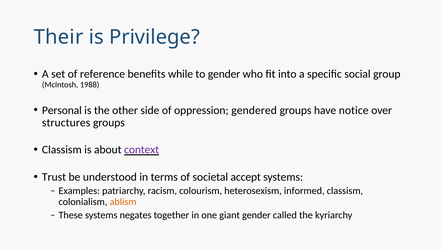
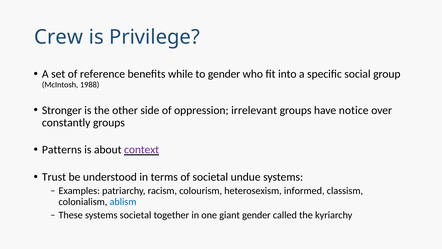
Their: Their -> Crew
Personal: Personal -> Stronger
gendered: gendered -> irrelevant
structures: structures -> constantly
Classism at (62, 150): Classism -> Patterns
accept: accept -> undue
ablism colour: orange -> blue
systems negates: negates -> societal
